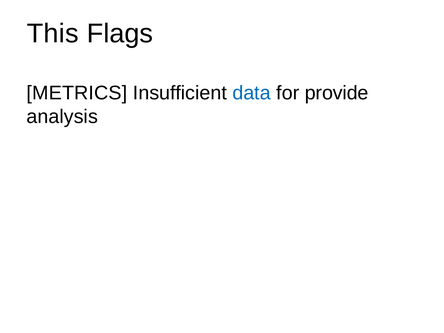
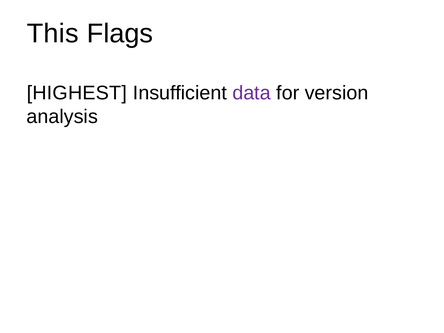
METRICS: METRICS -> HIGHEST
data colour: blue -> purple
provide: provide -> version
